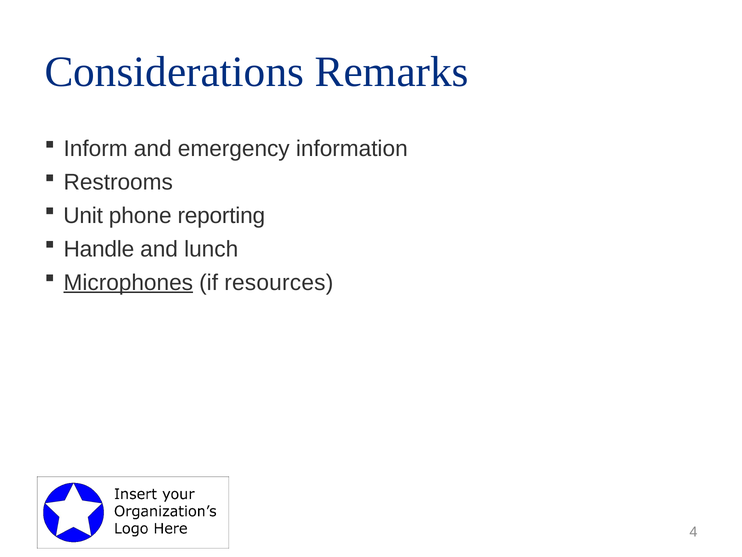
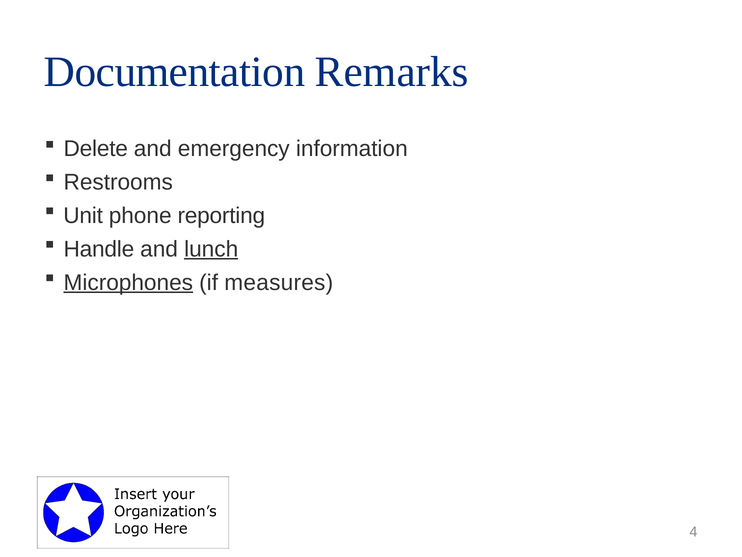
Considerations: Considerations -> Documentation
Inform: Inform -> Delete
lunch underline: none -> present
resources: resources -> measures
